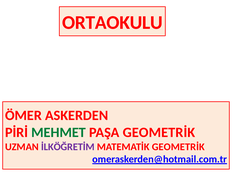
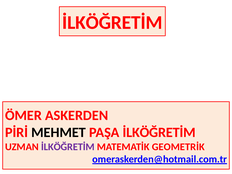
ORTAOKULU at (112, 23): ORTAOKULU -> İLKÖĞRETİM
MEHMET colour: green -> black
PAŞA GEOMETRİK: GEOMETRİK -> İLKÖĞRETİM
